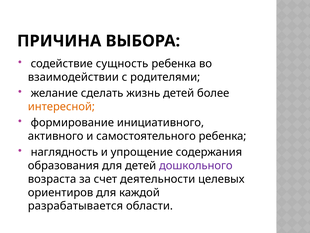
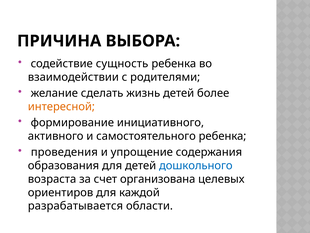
наглядность: наглядность -> проведения
дошкольного colour: purple -> blue
деятельности: деятельности -> организована
